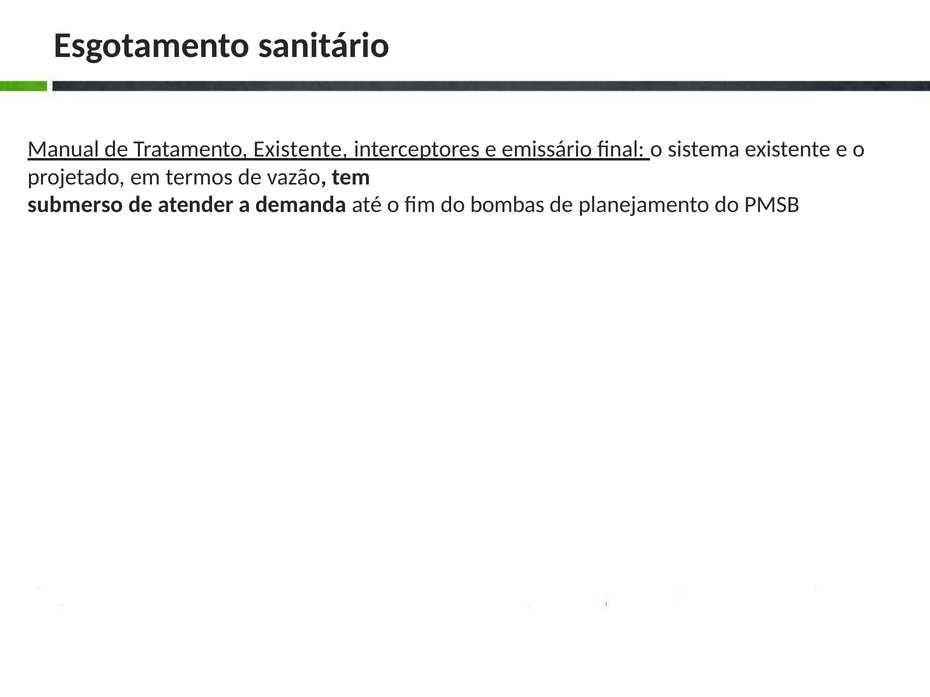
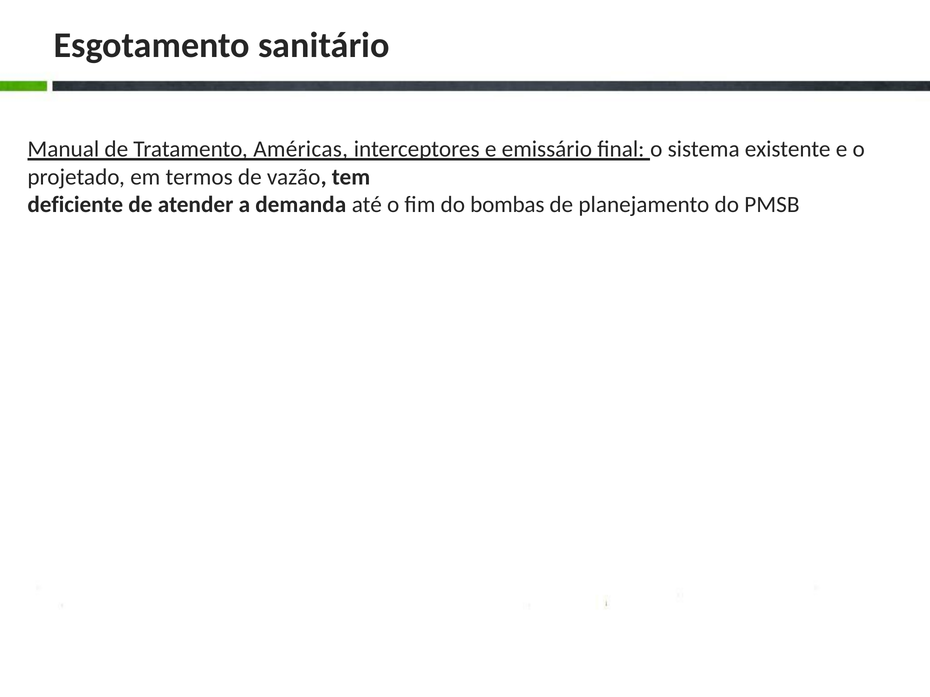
Tratamento Existente: Existente -> Américas
submerso: submerso -> deficiente
